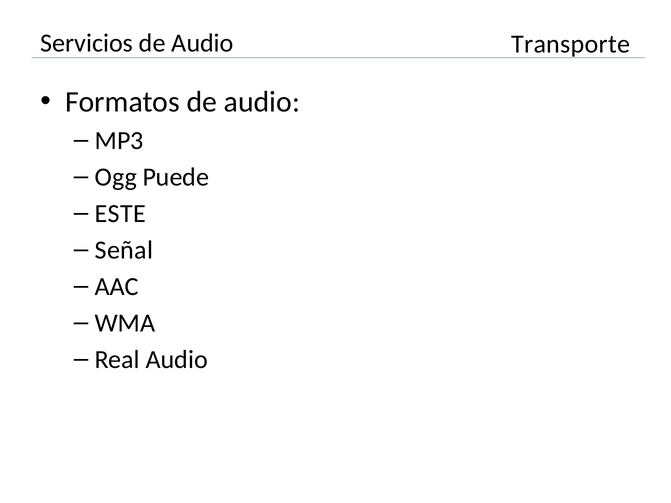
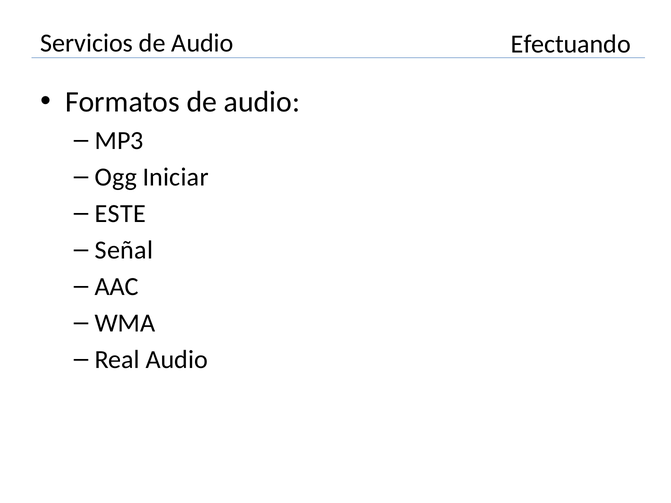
Transporte: Transporte -> Efectuando
Puede: Puede -> Iniciar
